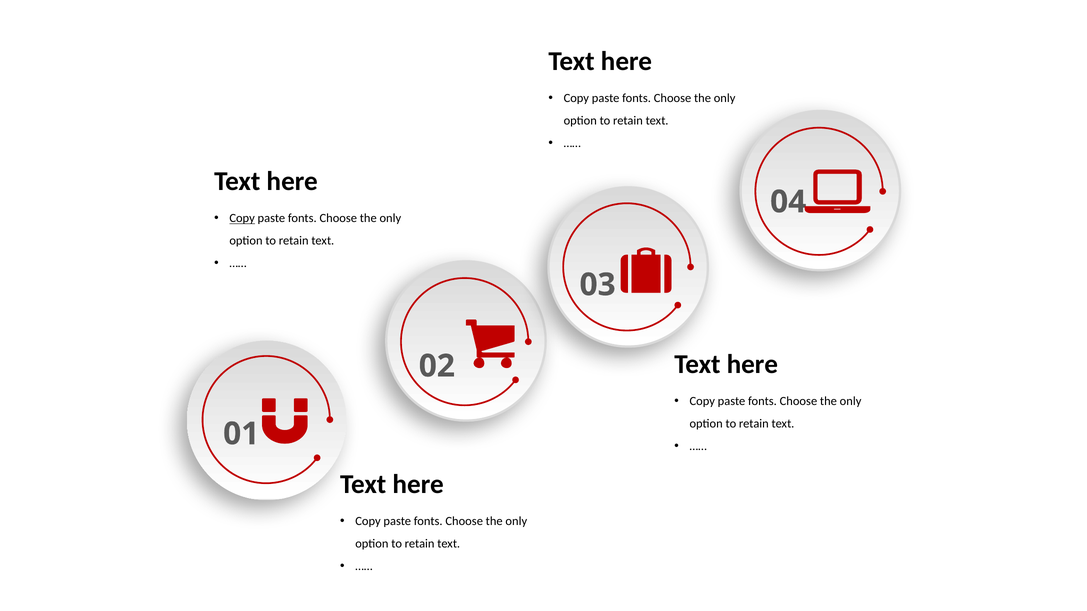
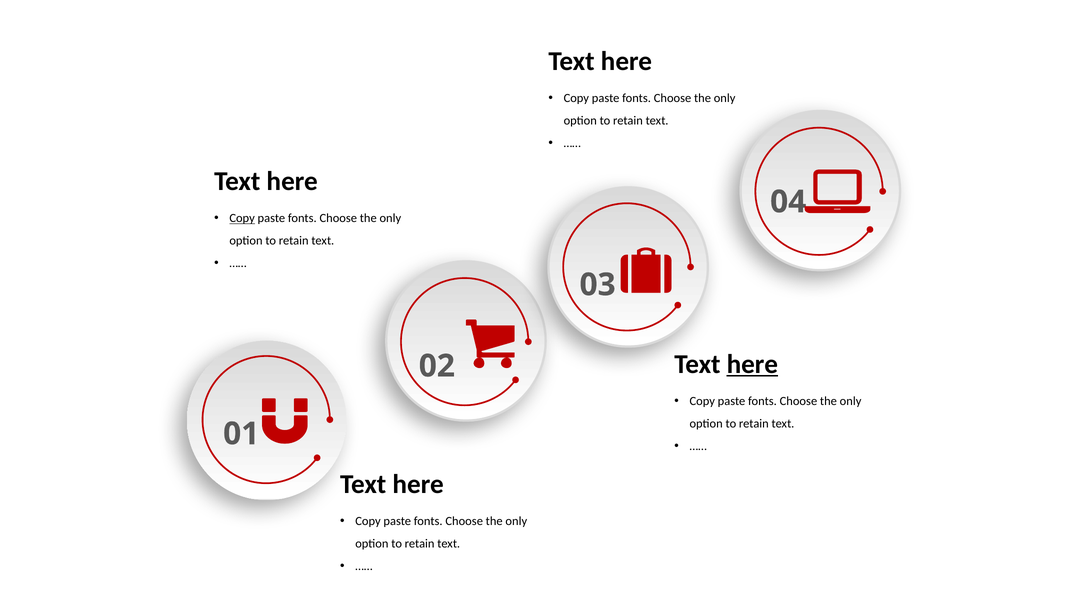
here at (752, 364) underline: none -> present
